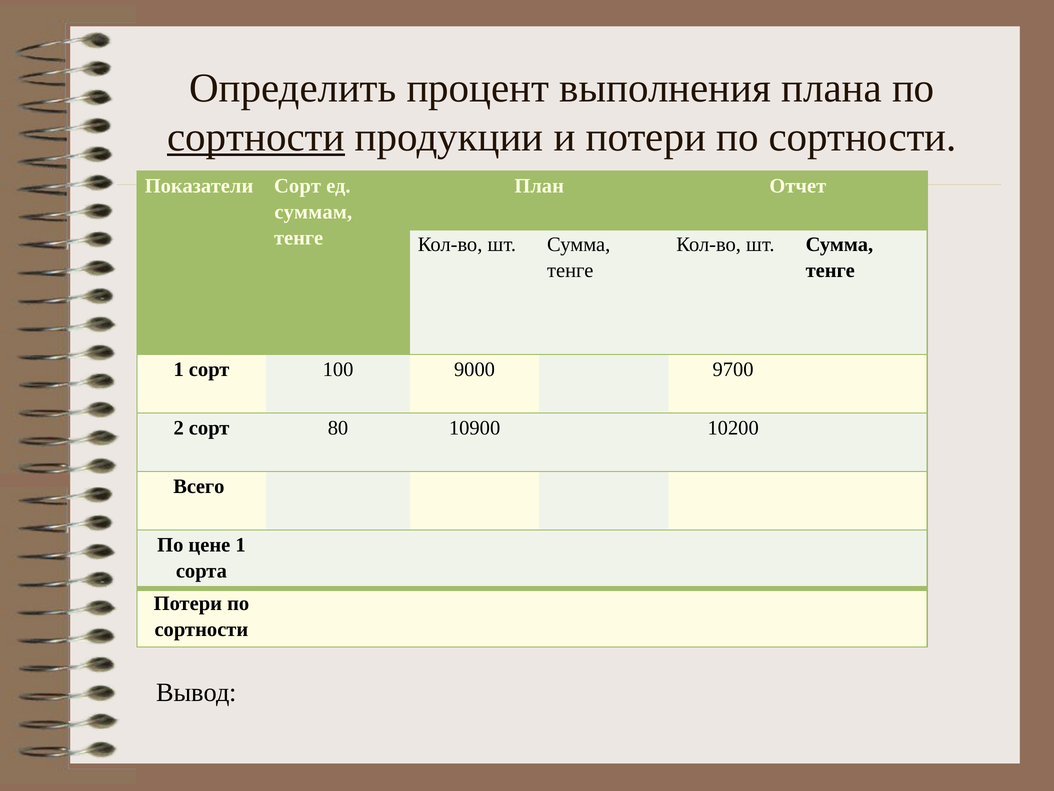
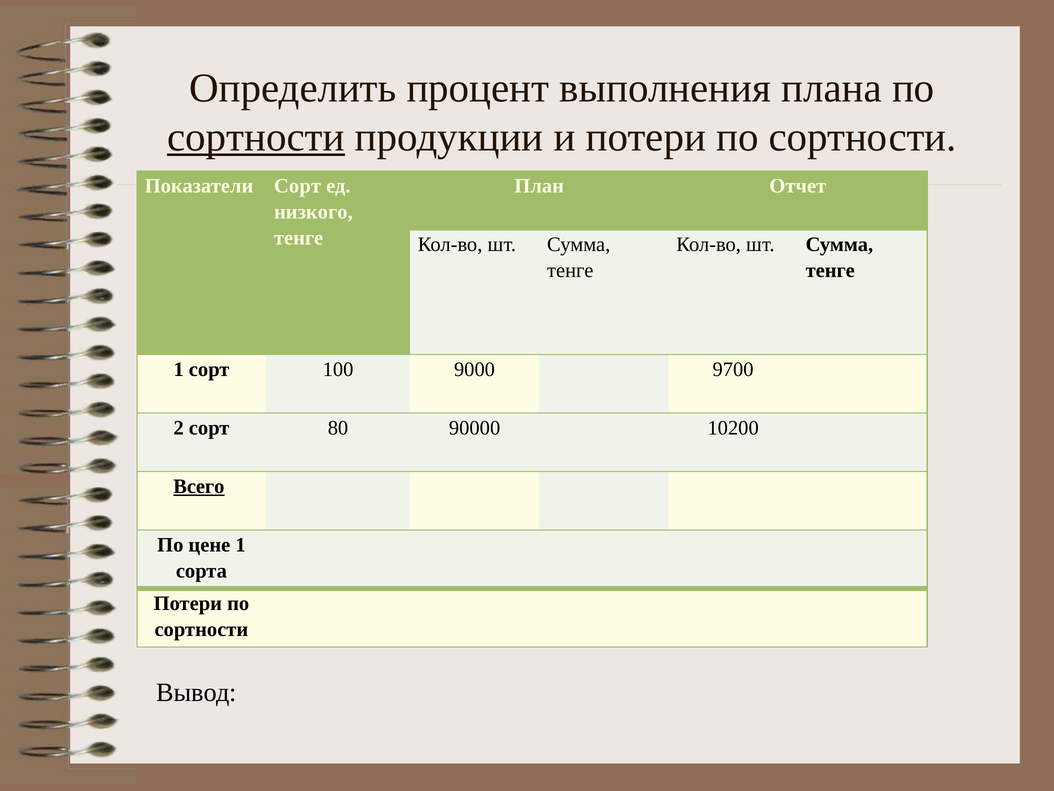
суммам: суммам -> низкого
10900: 10900 -> 90000
Всего underline: none -> present
